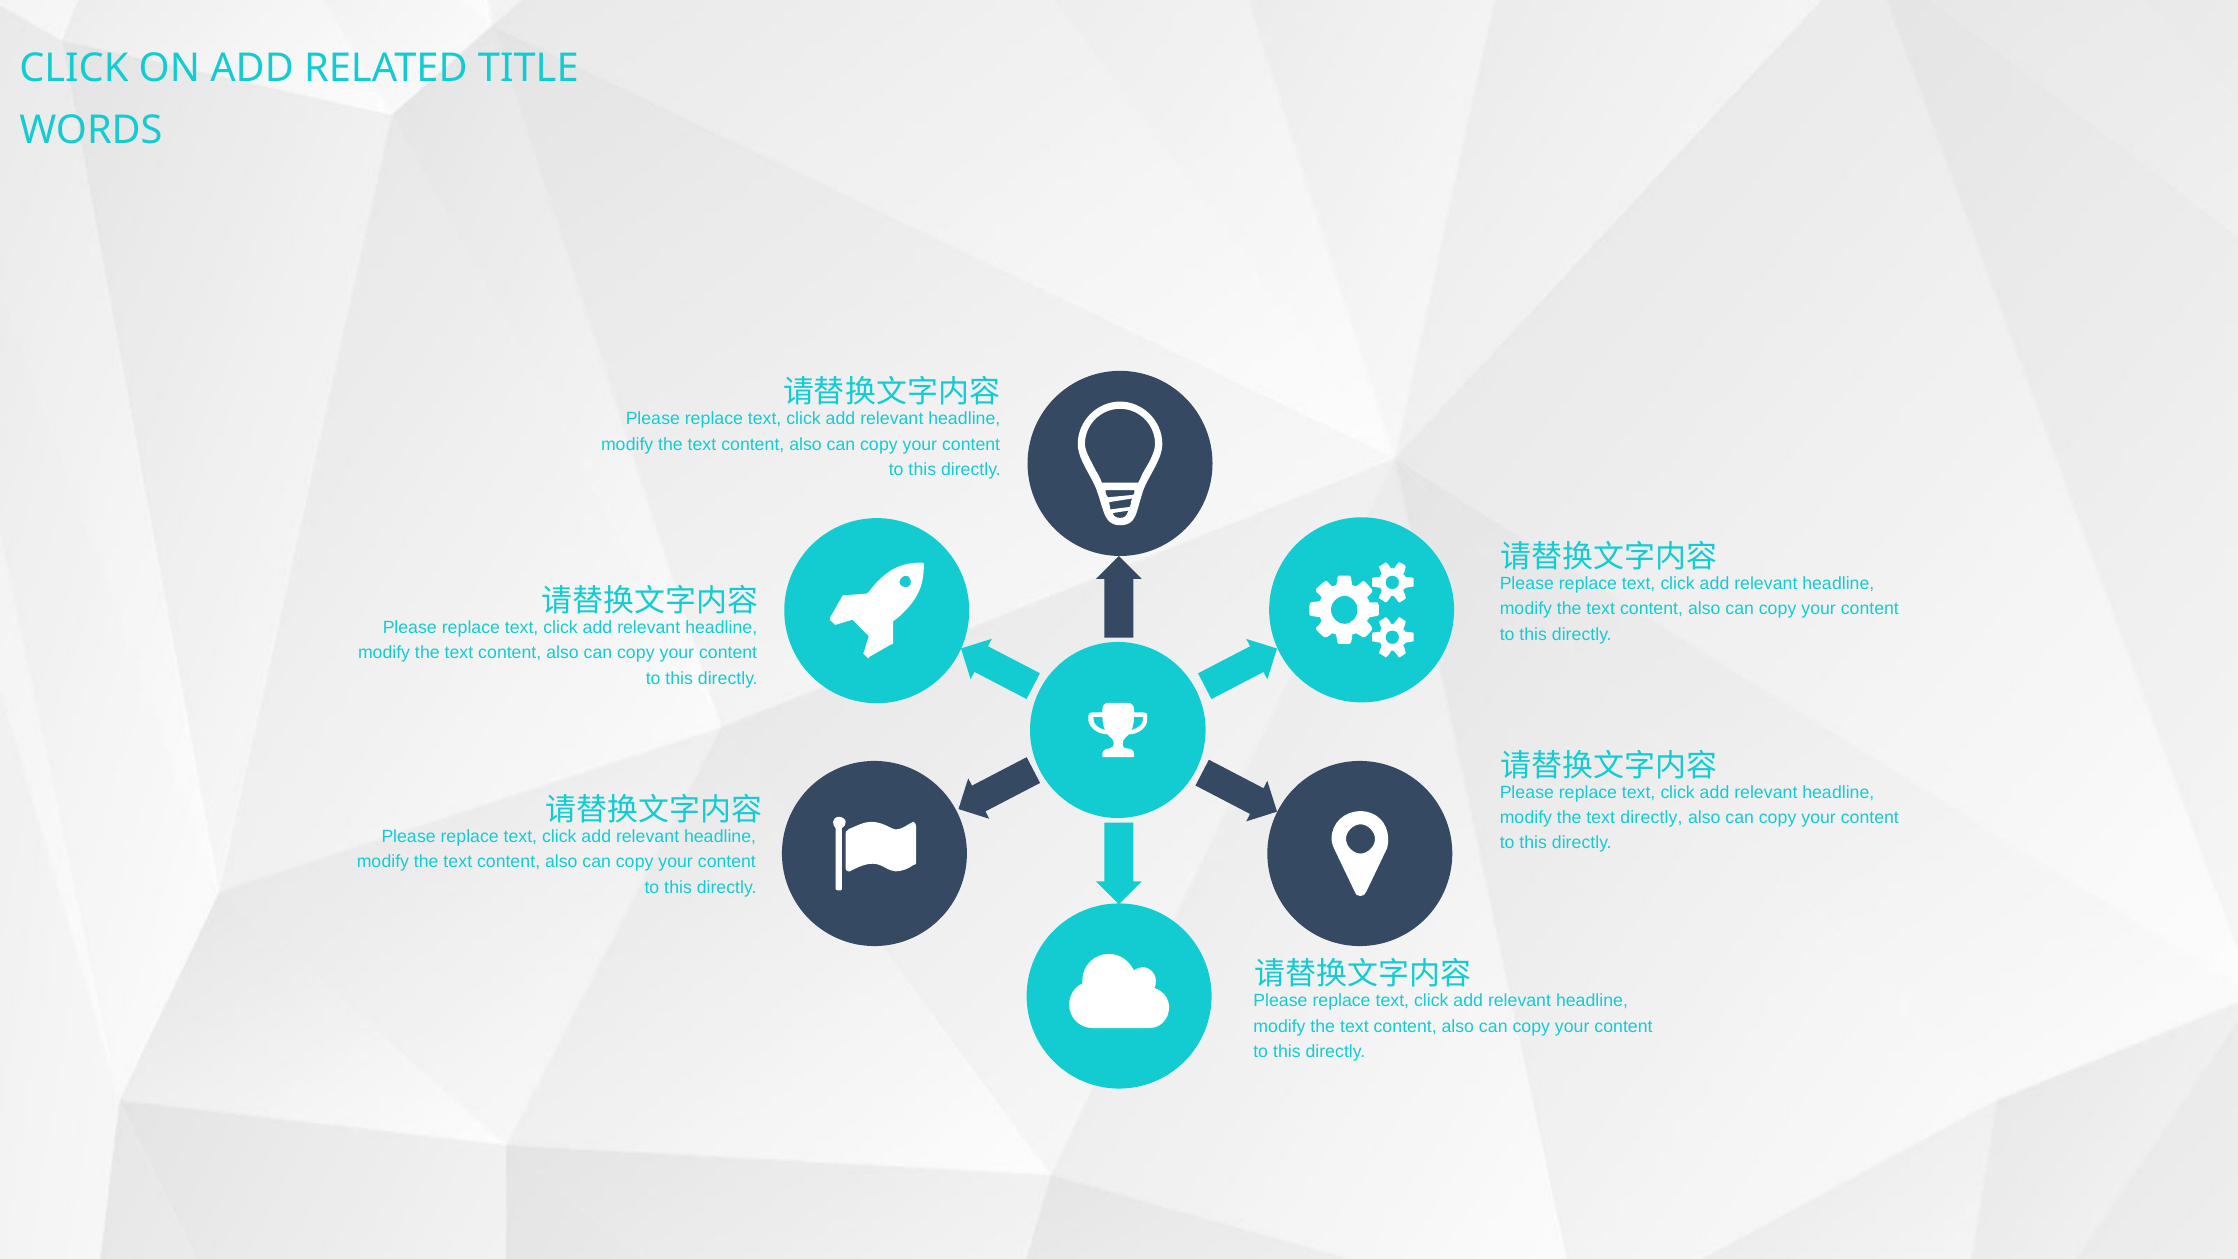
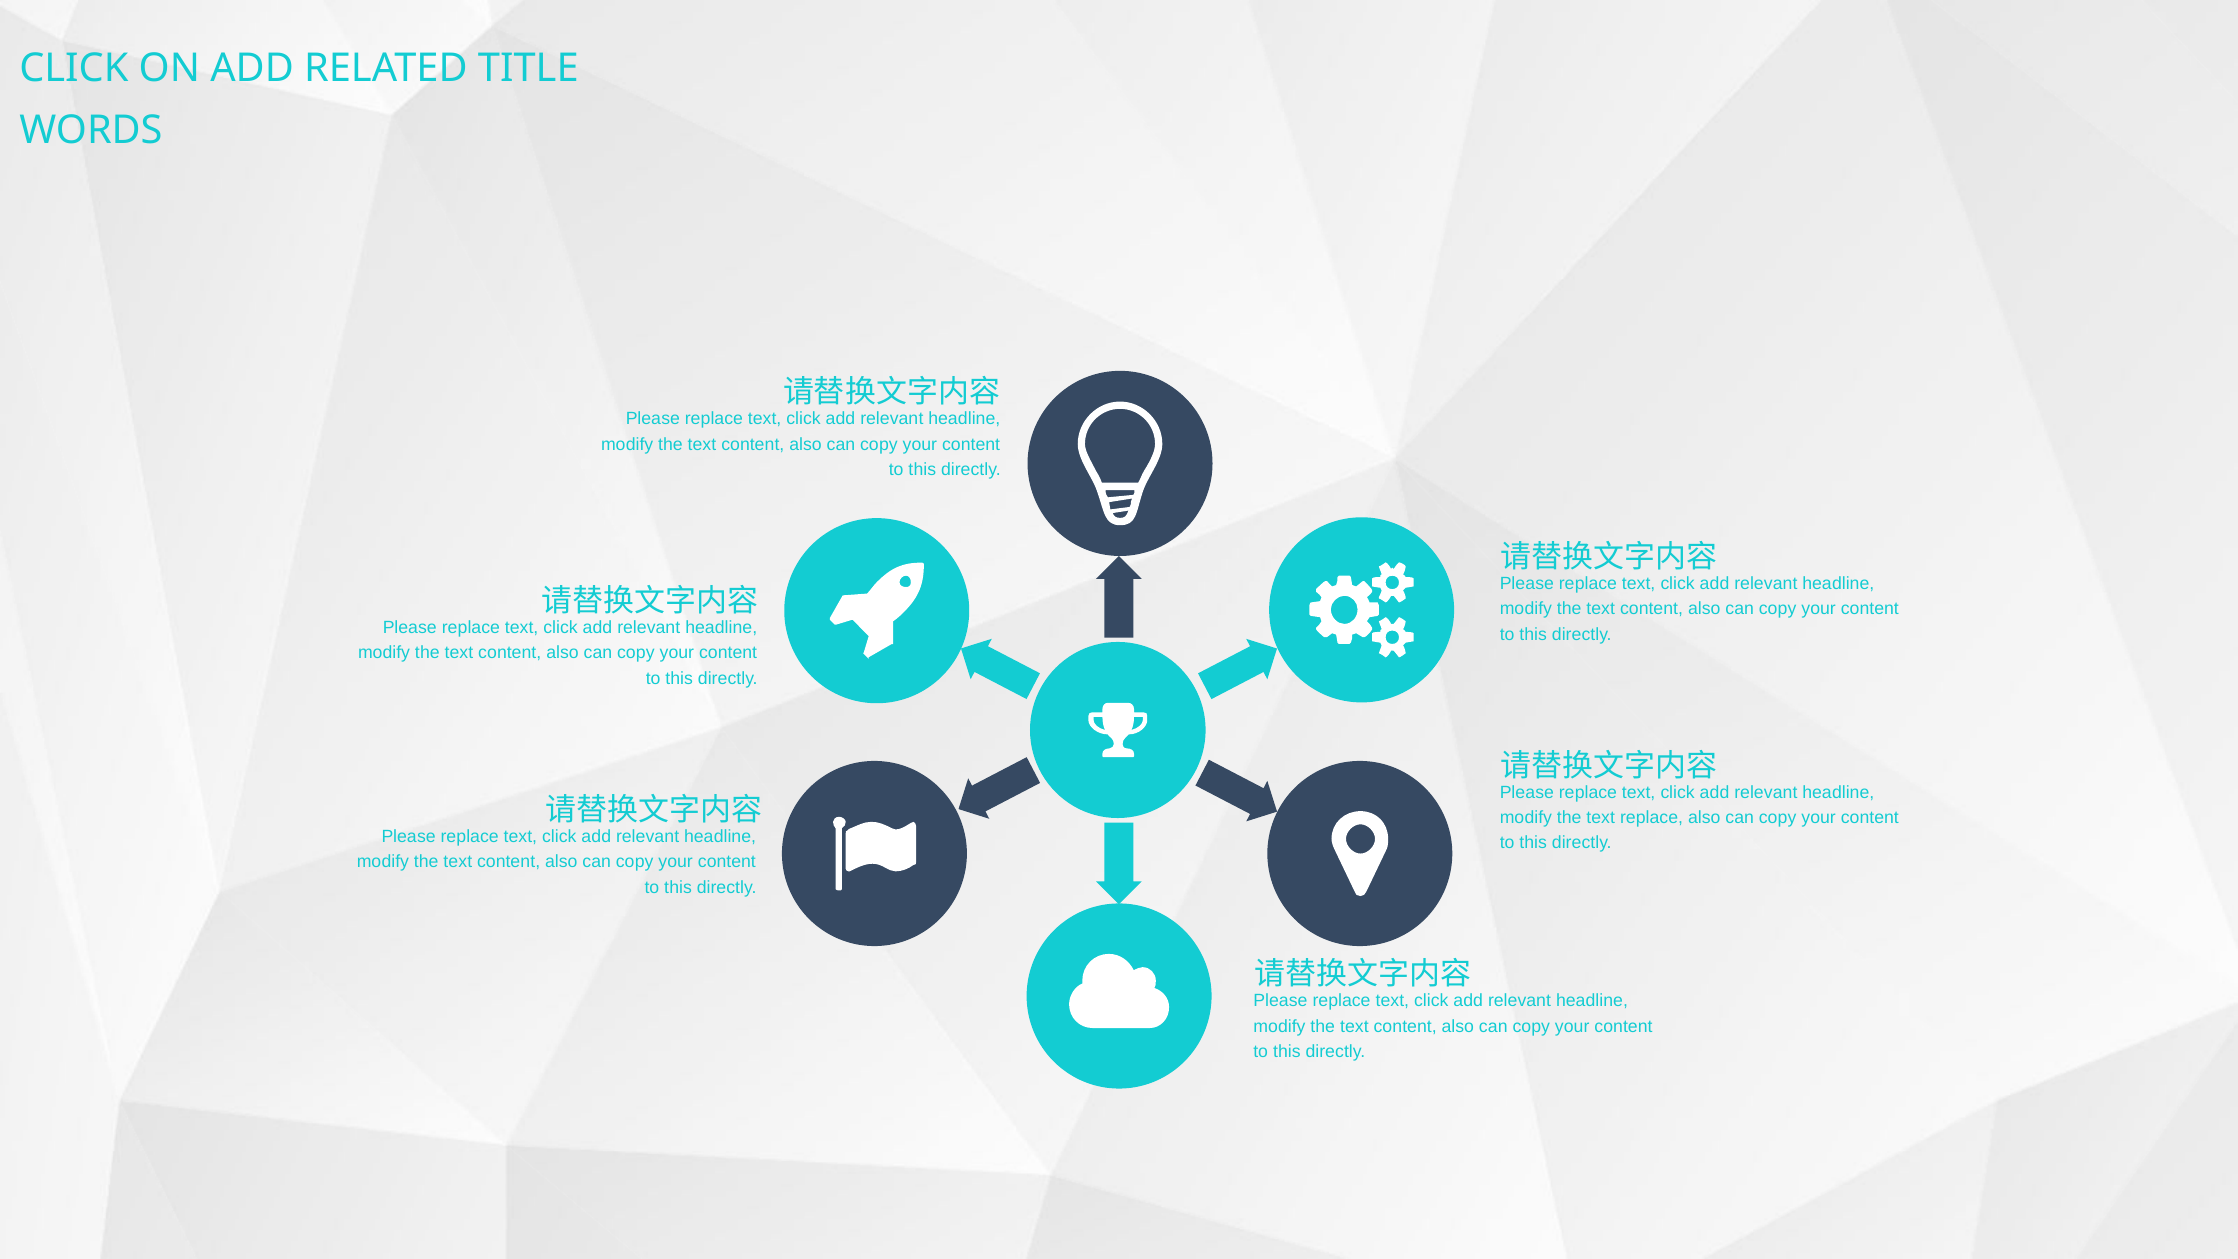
text directly: directly -> replace
